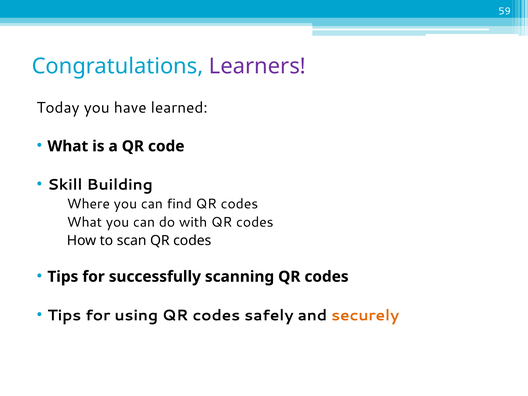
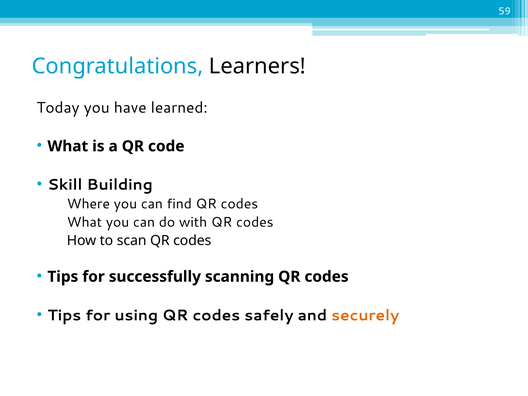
Learners colour: purple -> black
